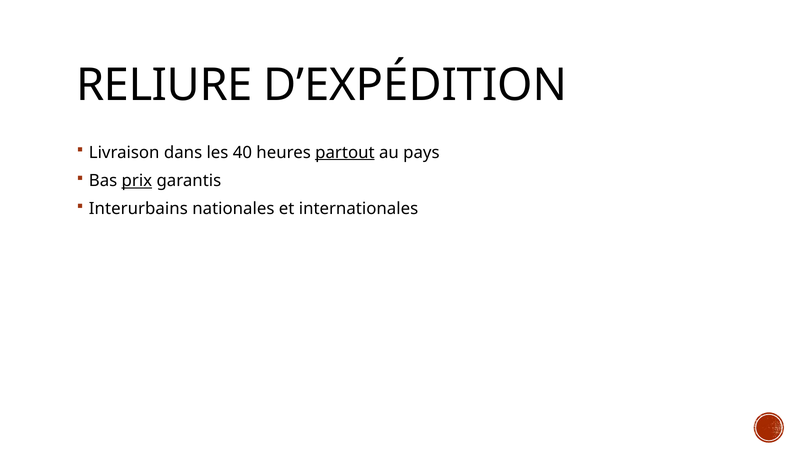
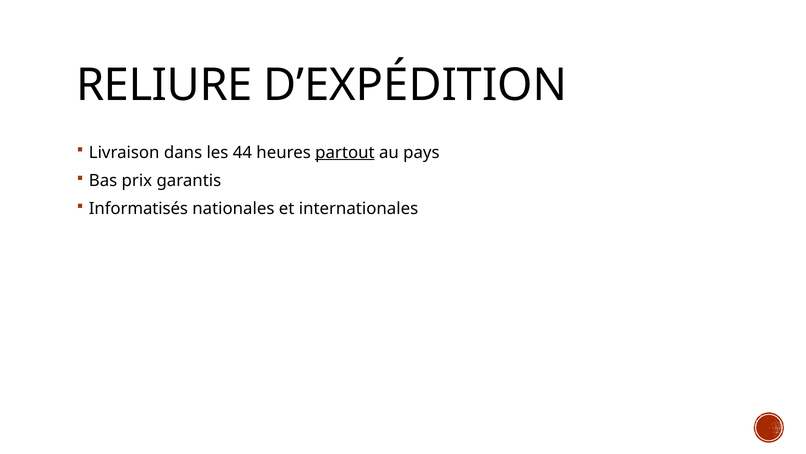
40: 40 -> 44
prix underline: present -> none
Interurbains: Interurbains -> Informatisés
